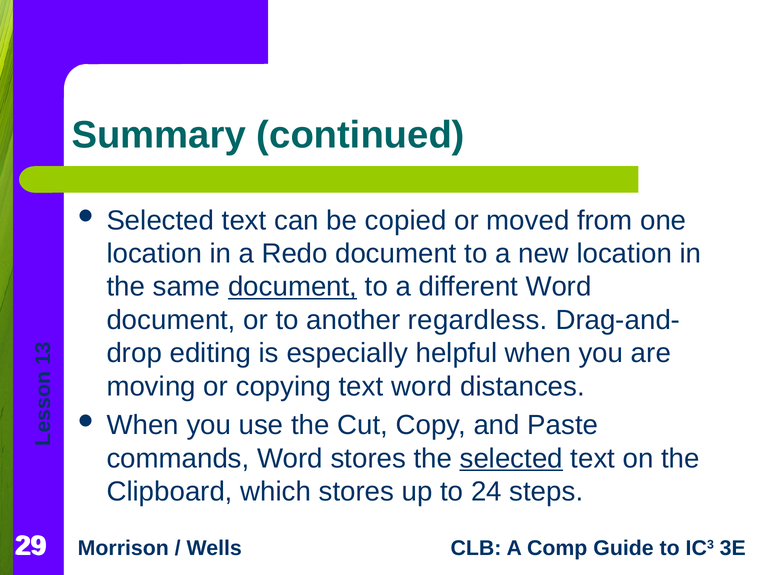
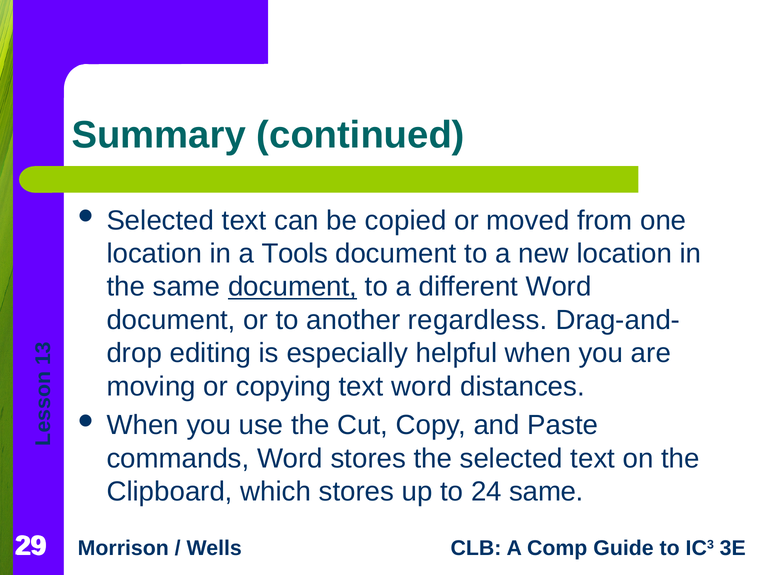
Redo: Redo -> Tools
selected at (511, 458) underline: present -> none
24 steps: steps -> same
